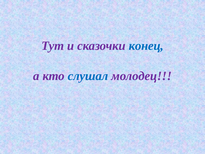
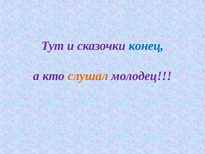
слушал colour: blue -> orange
